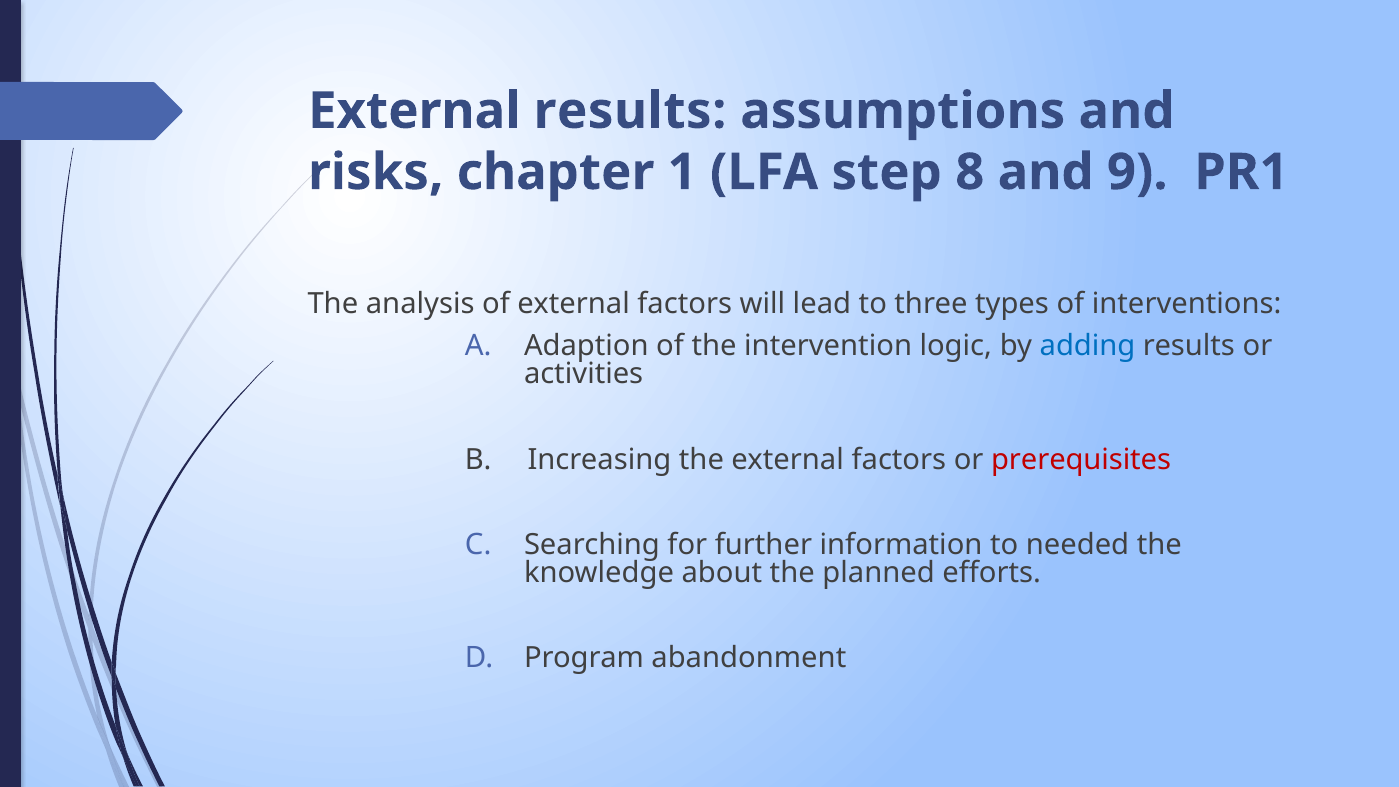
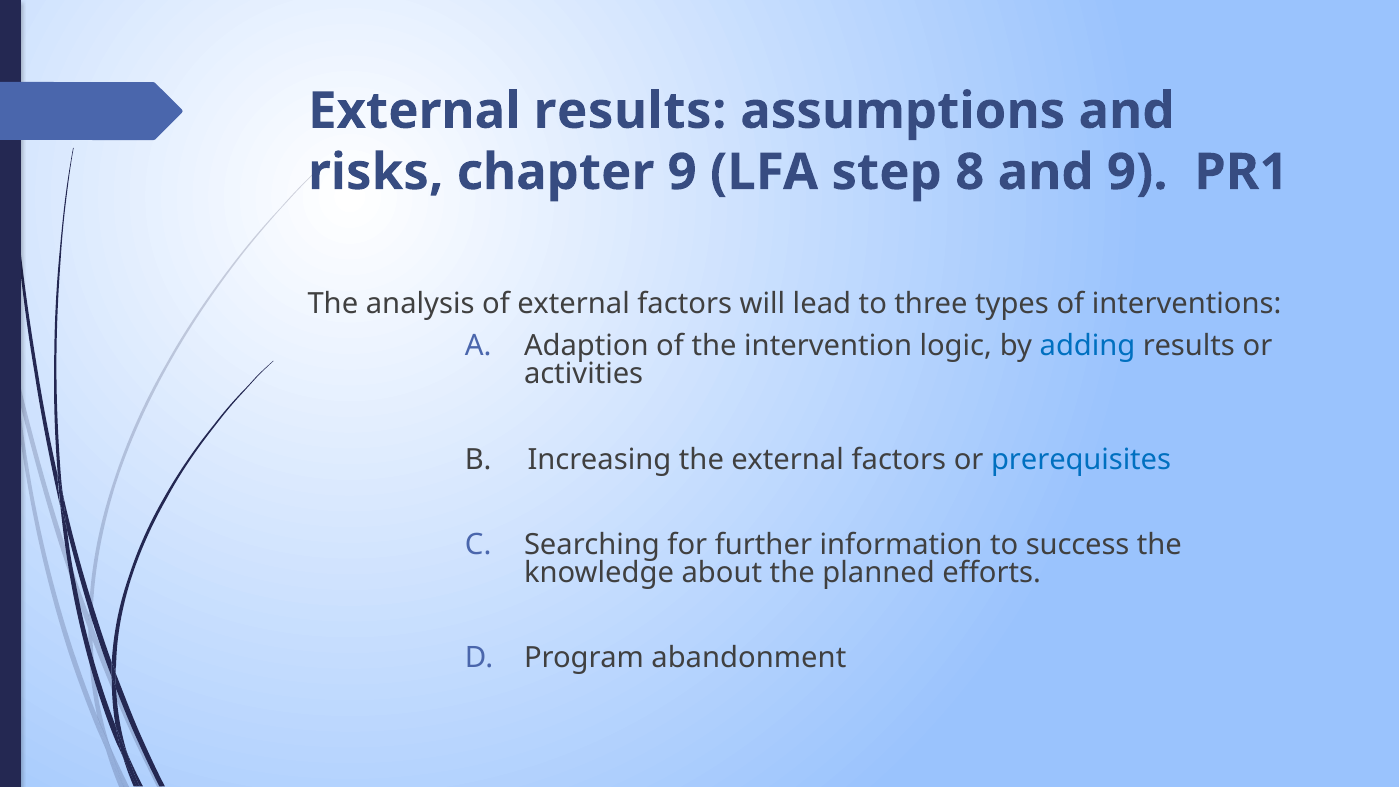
chapter 1: 1 -> 9
prerequisites colour: red -> blue
needed: needed -> success
